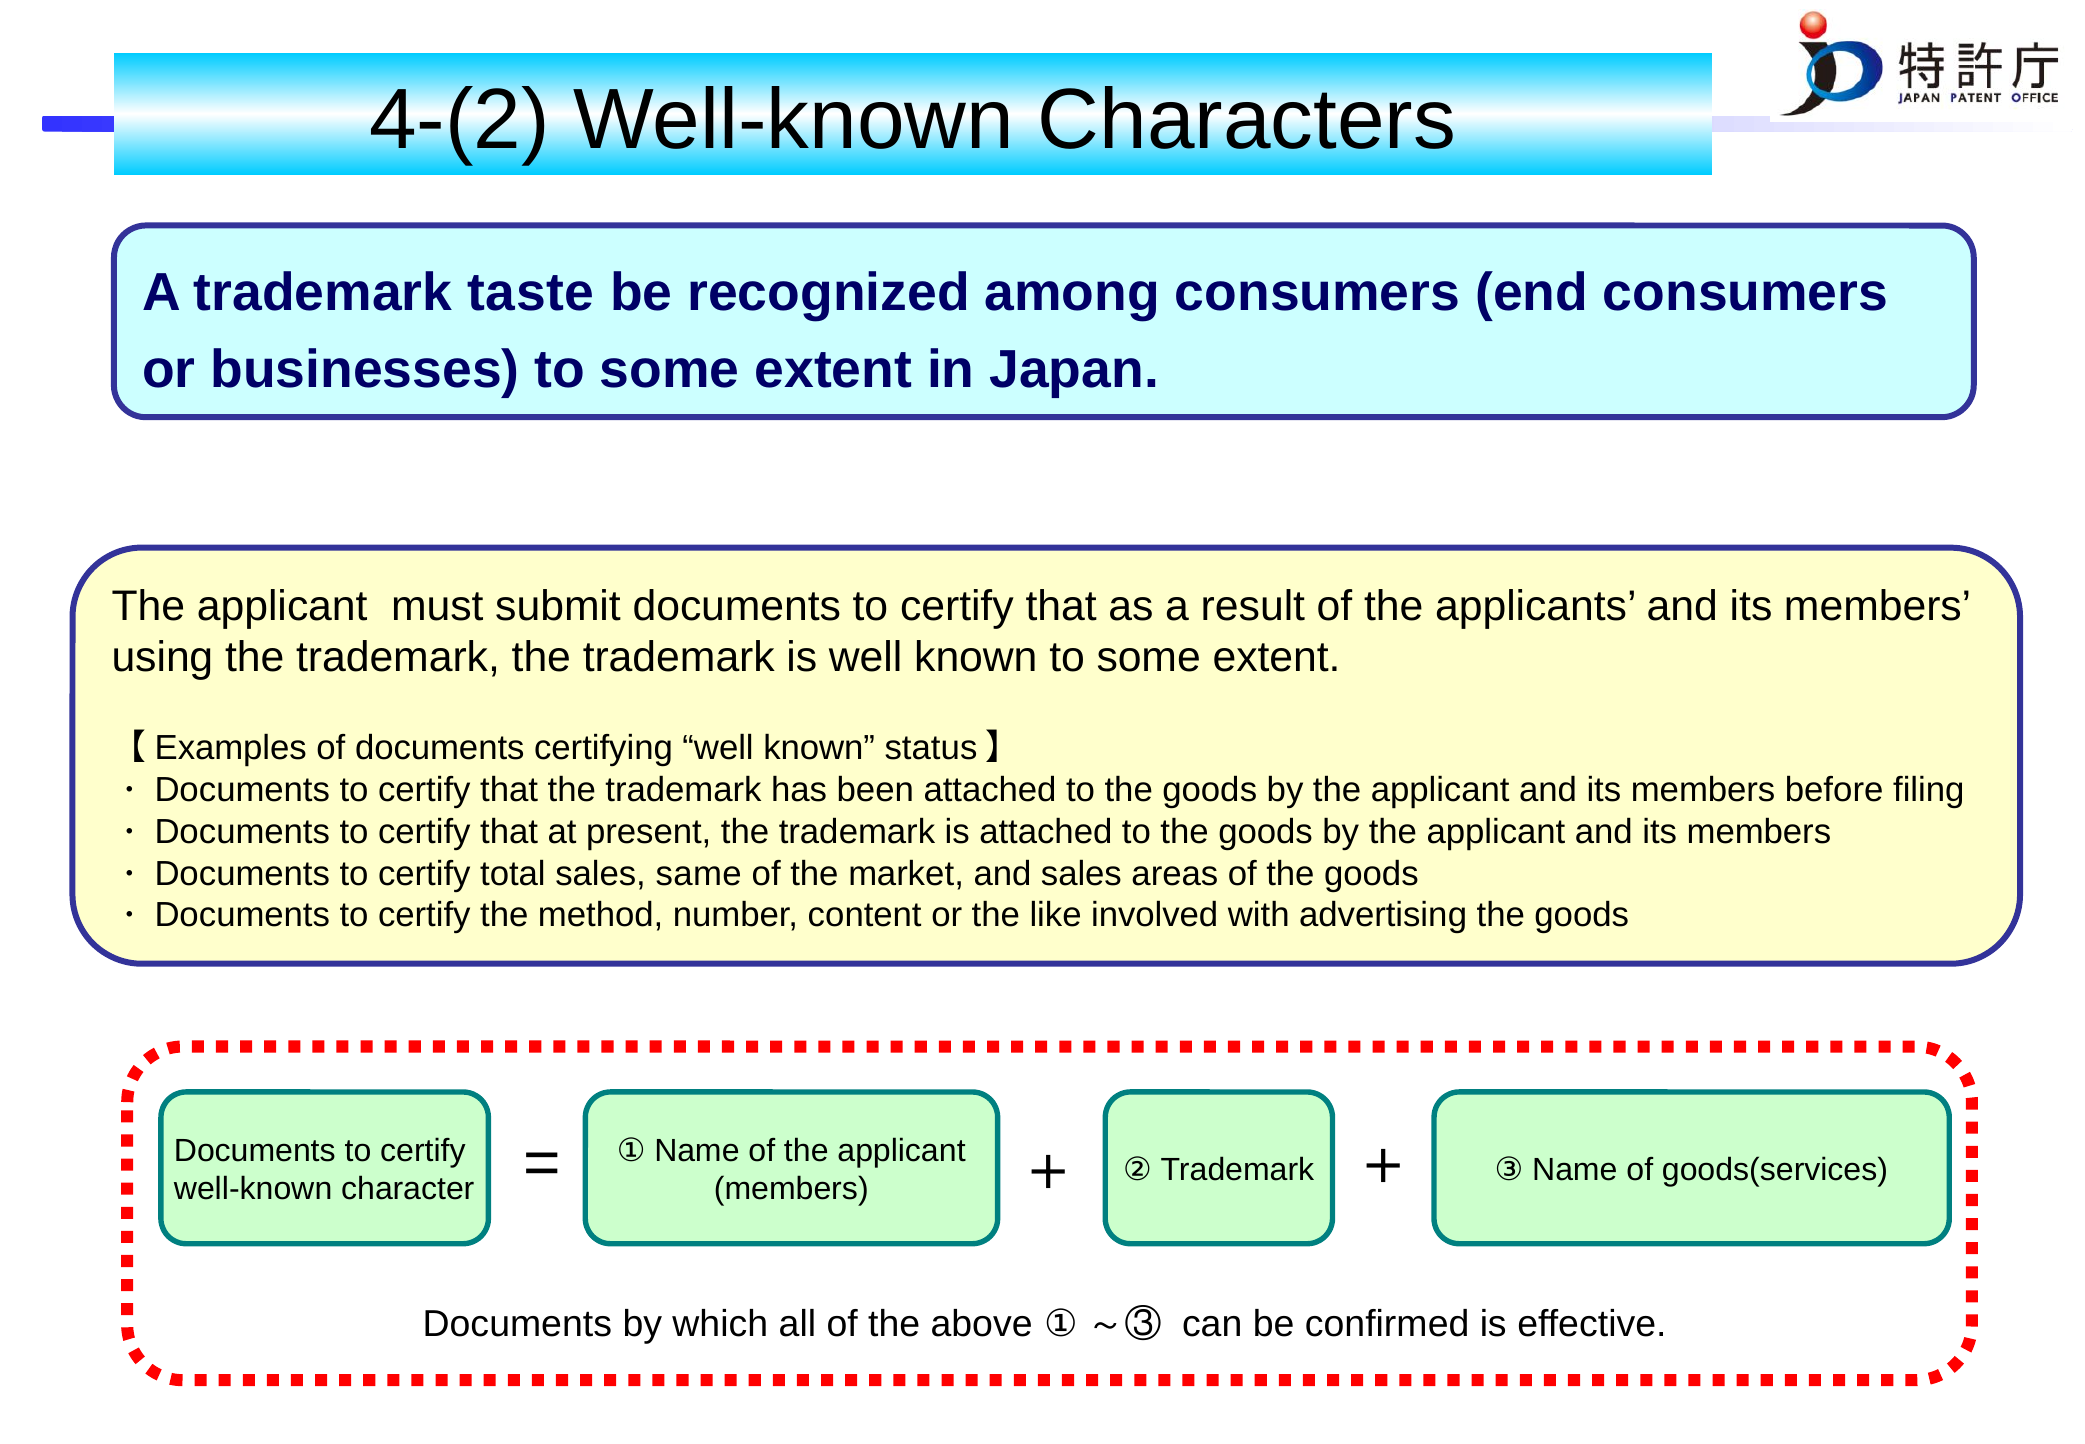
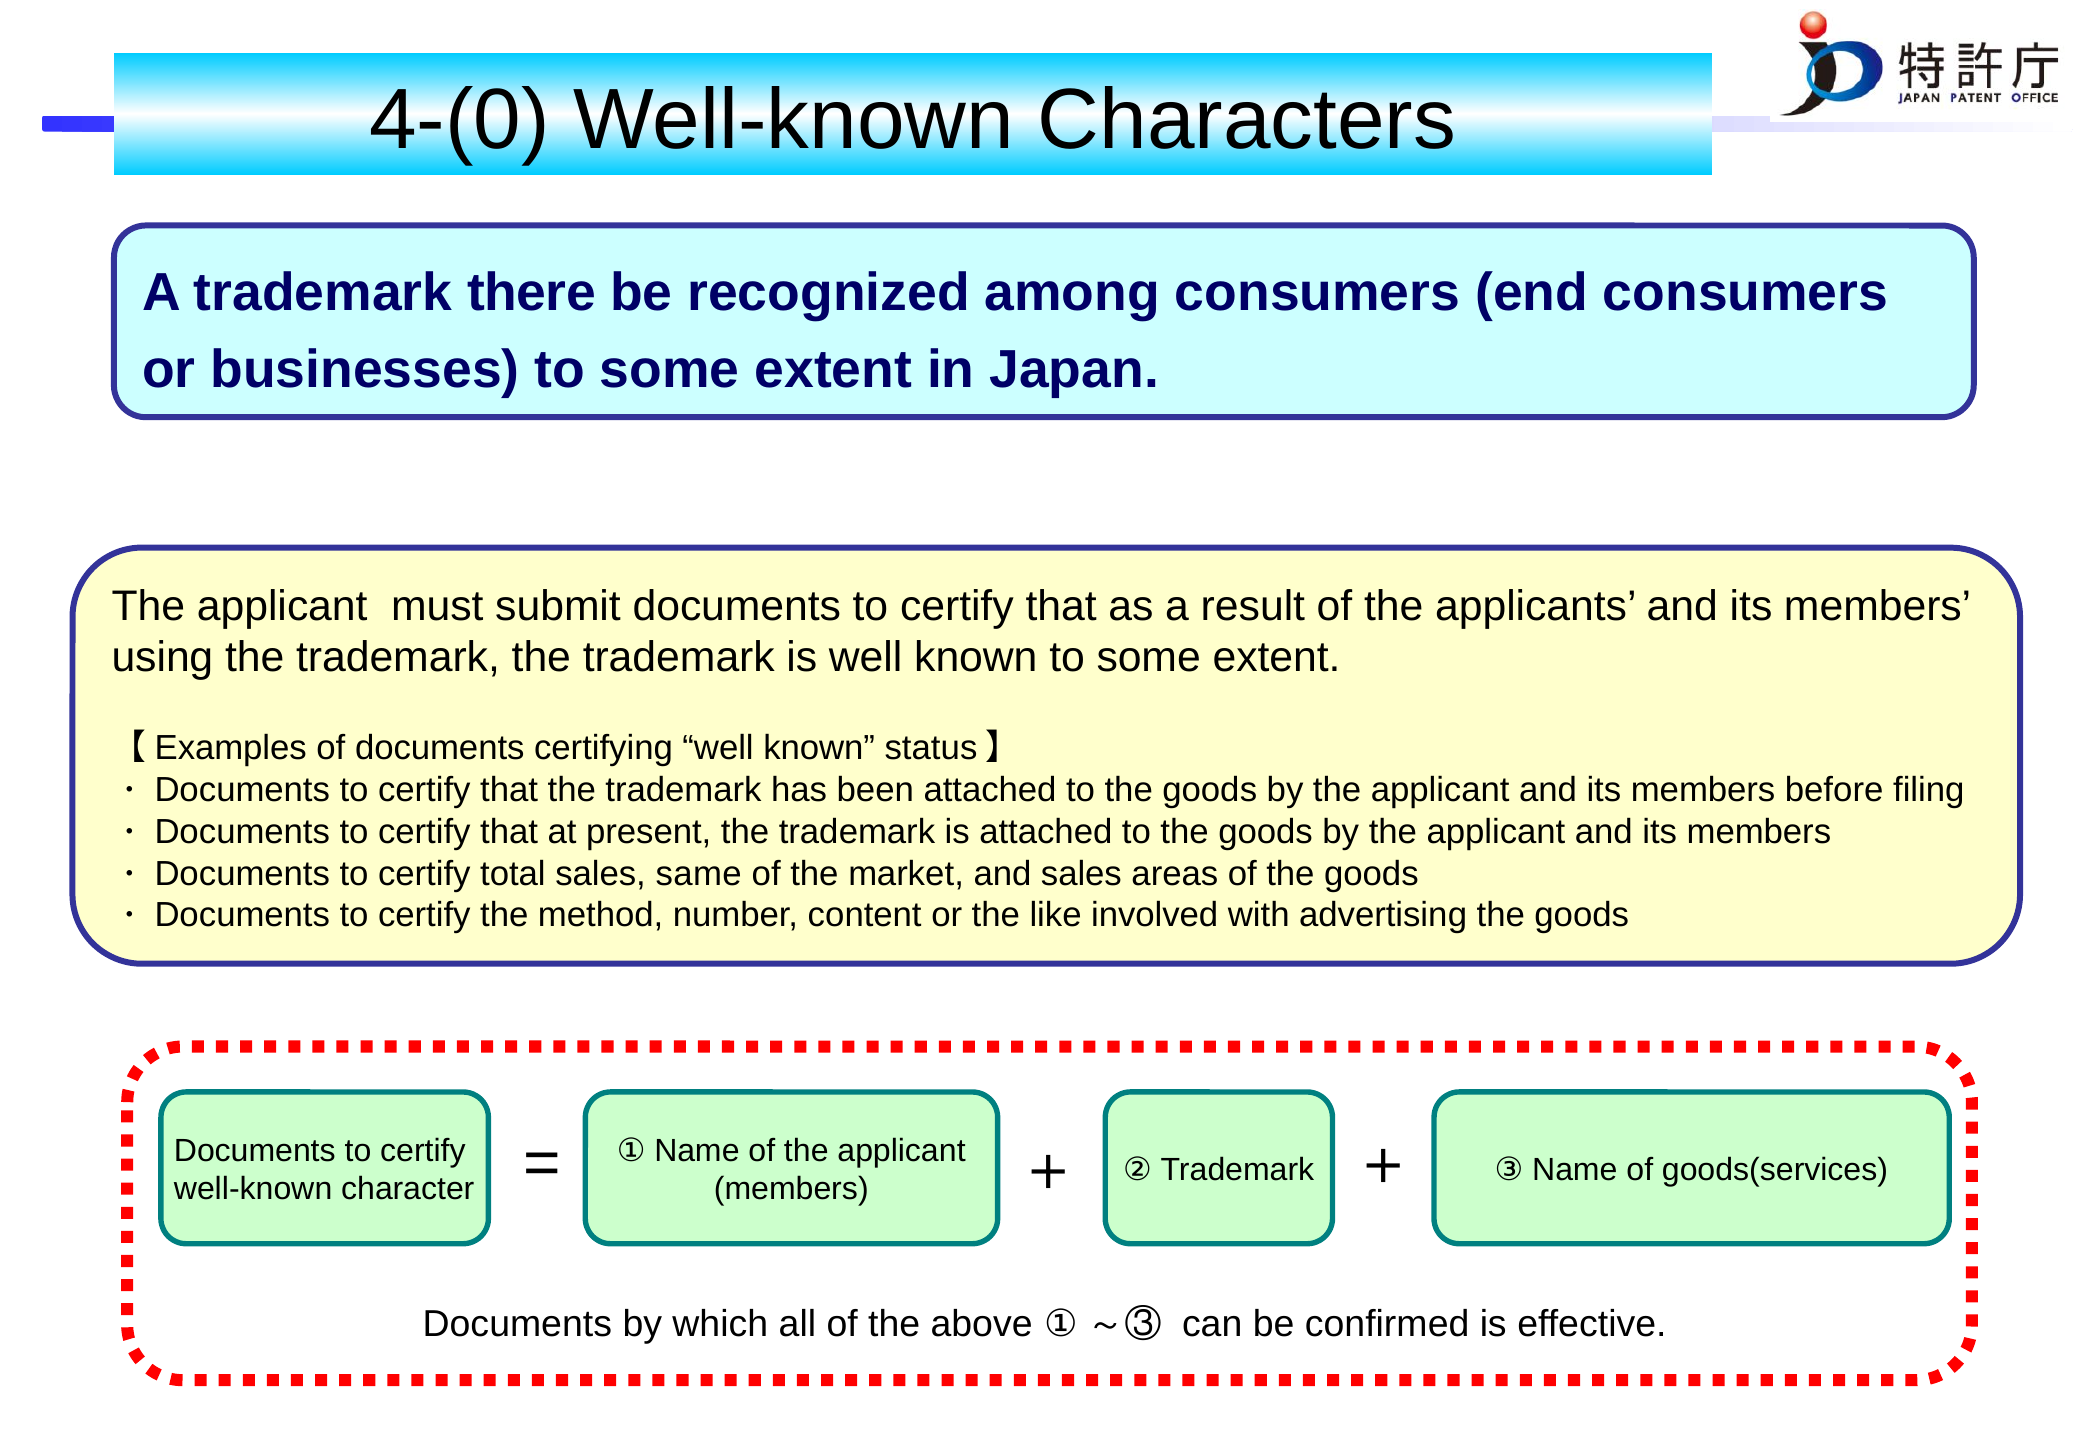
4-(2: 4-(2 -> 4-(0
taste: taste -> there
